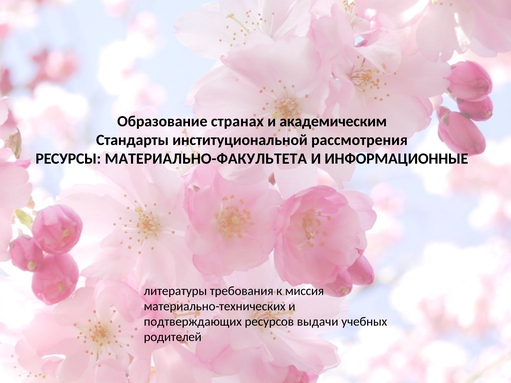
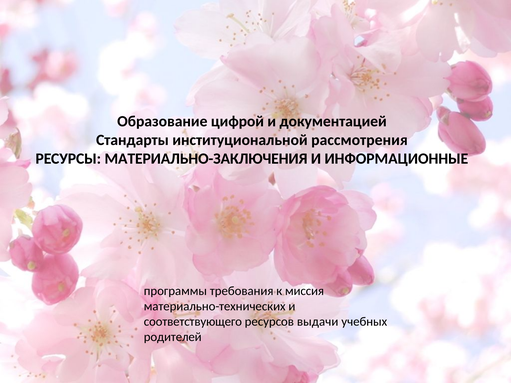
странах: странах -> цифрой
академическим: академическим -> документацией
МАТЕРИАЛЬНО-ФАКУЛЬТЕТА: МАТЕРИАЛЬНО-ФАКУЛЬТЕТА -> МАТЕРИАЛЬНО-ЗАКЛЮЧЕНИЯ
литературы: литературы -> программы
подтверждающих: подтверждающих -> соответствующего
